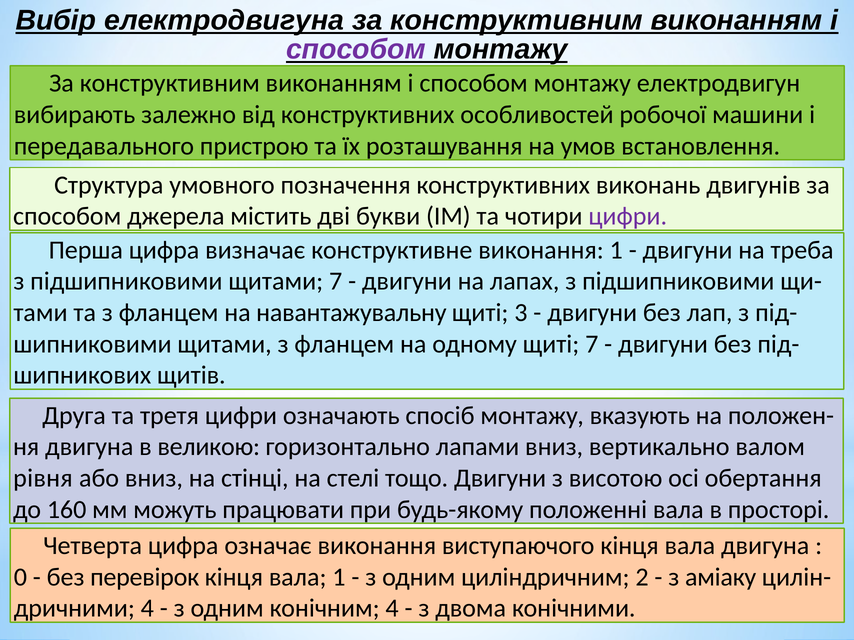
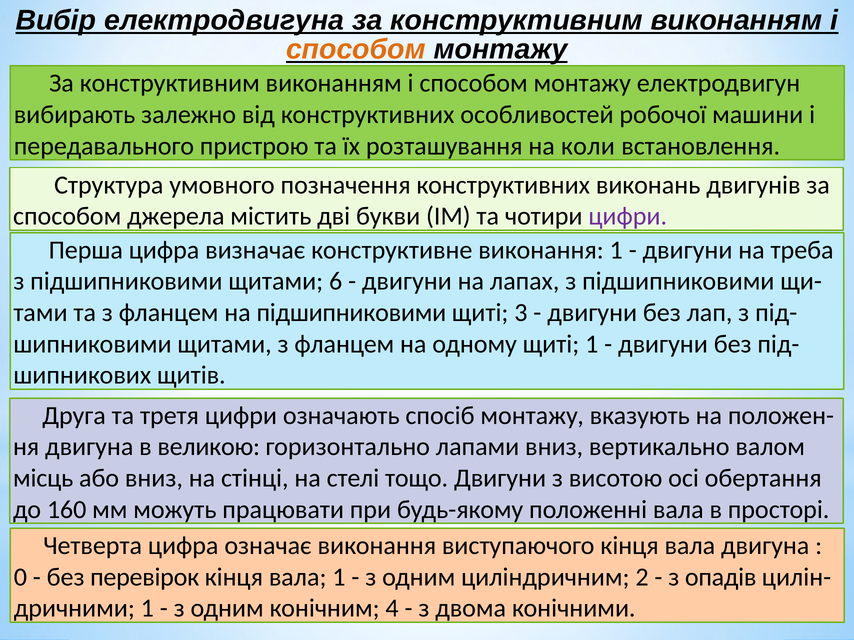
способом at (356, 50) colour: purple -> orange
умов: умов -> коли
щитами 7: 7 -> 6
на навантажувальну: навантажувальну -> підшипниковими
щиті 7: 7 -> 1
рівня: рівня -> місць
аміаку: аміаку -> опадів
4 at (147, 609): 4 -> 1
